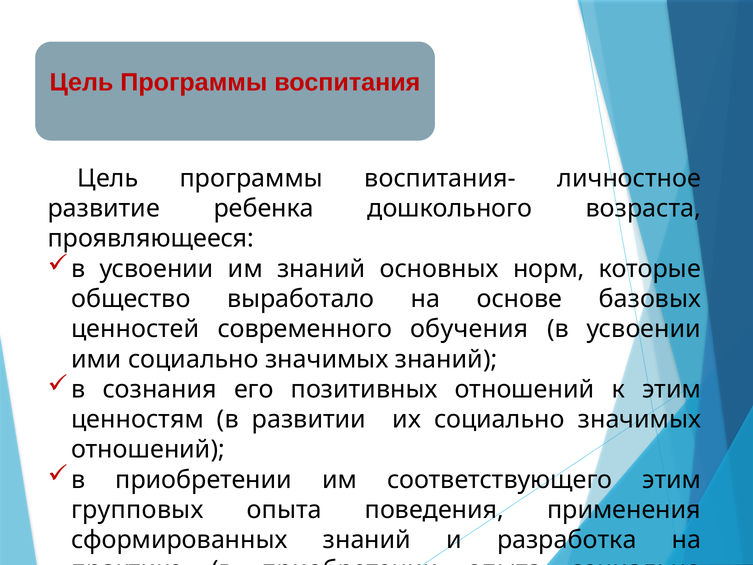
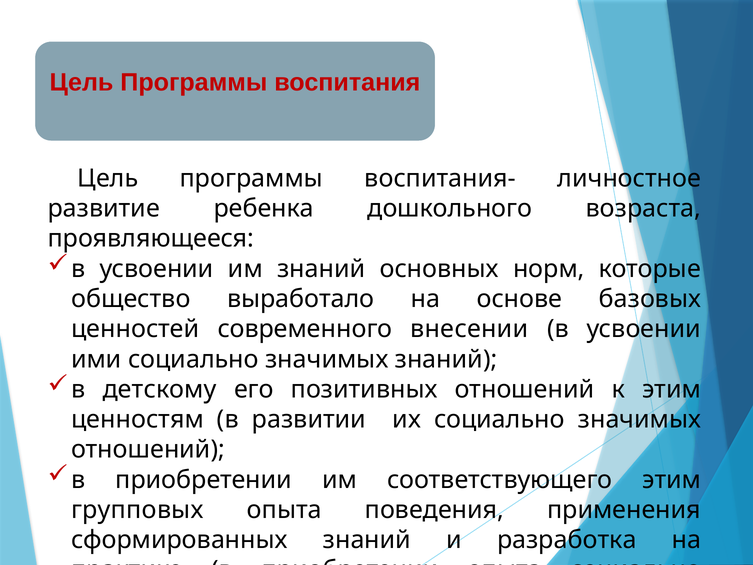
обучения: обучения -> внесении
сознания: сознания -> детскому
